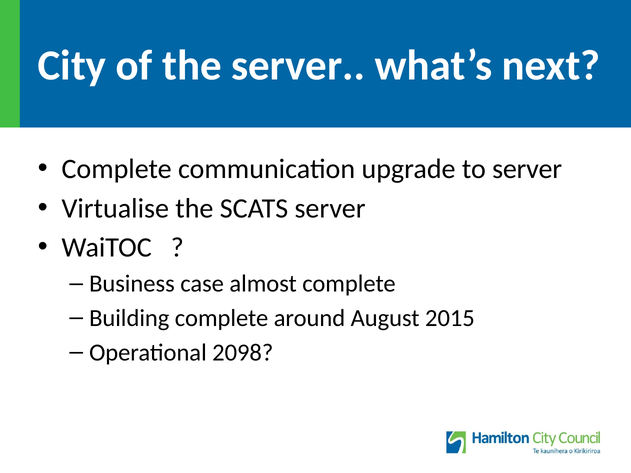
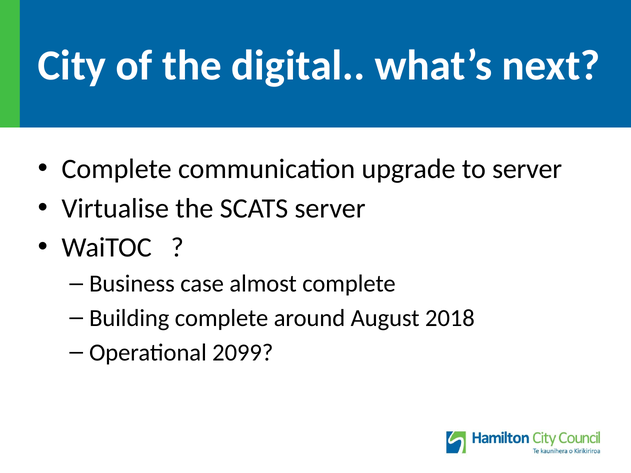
the server: server -> digital
2015: 2015 -> 2018
2098: 2098 -> 2099
